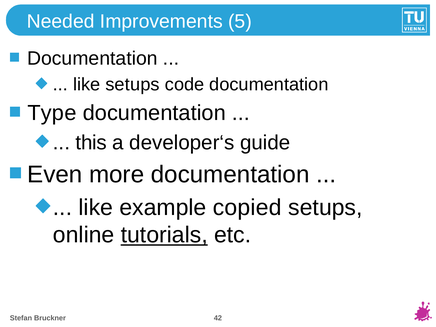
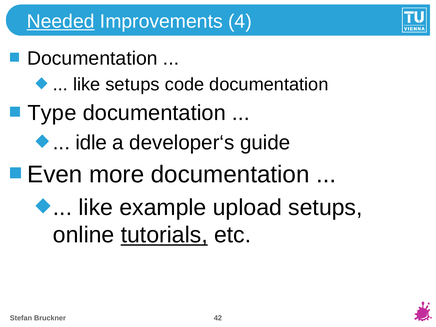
Needed underline: none -> present
5: 5 -> 4
this: this -> idle
copied: copied -> upload
